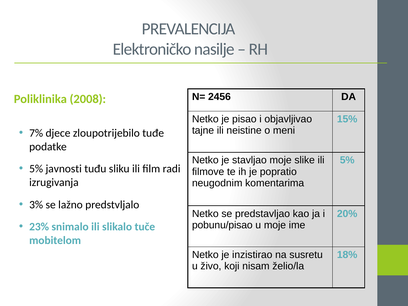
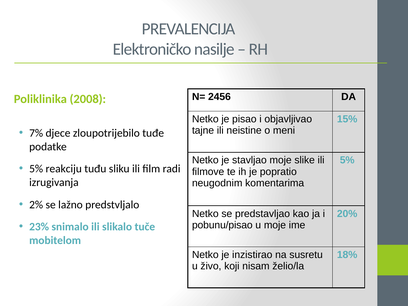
javnosti: javnosti -> reakciju
3%: 3% -> 2%
